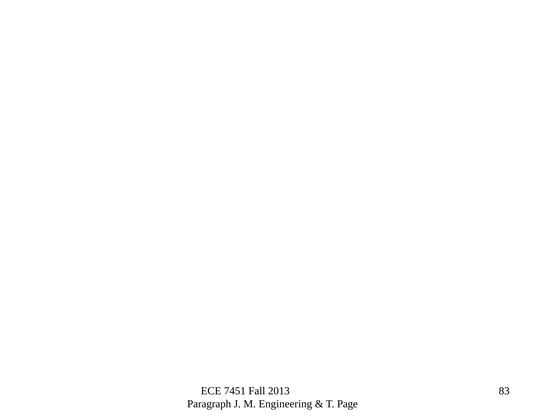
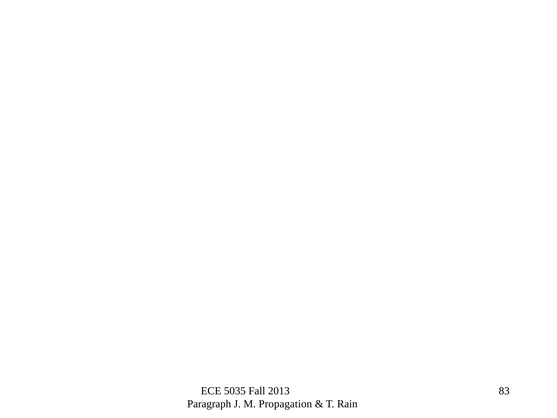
7451: 7451 -> 5035
Engineering: Engineering -> Propagation
Page: Page -> Rain
